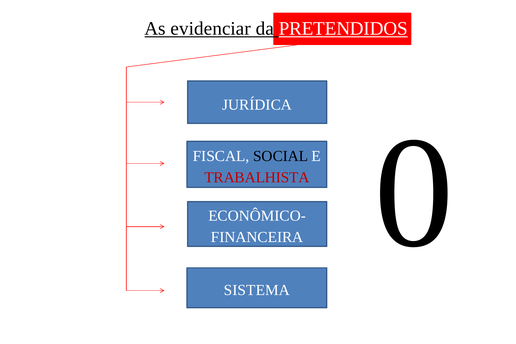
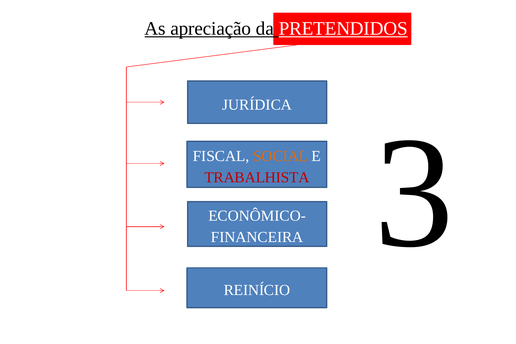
evidenciar: evidenciar -> apreciação
SOCIAL colour: black -> orange
0: 0 -> 3
SISTEMA: SISTEMA -> REINÍCIO
